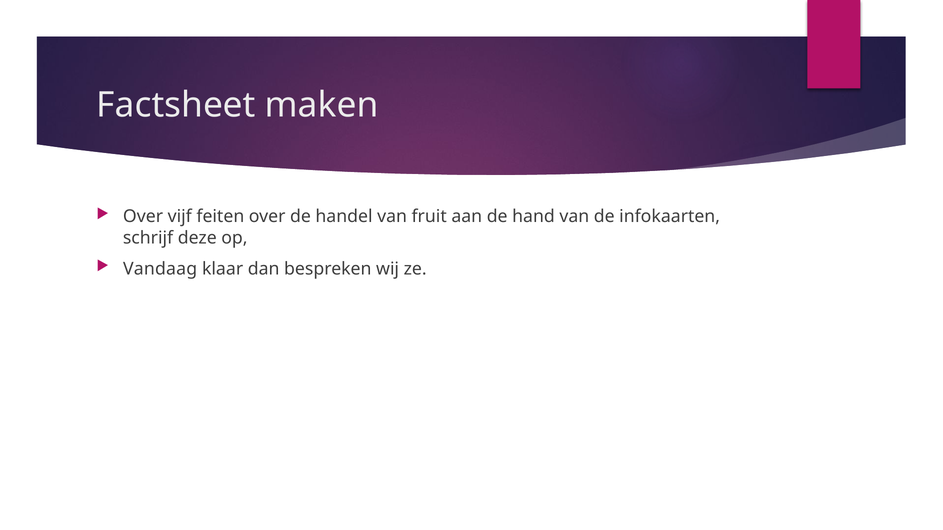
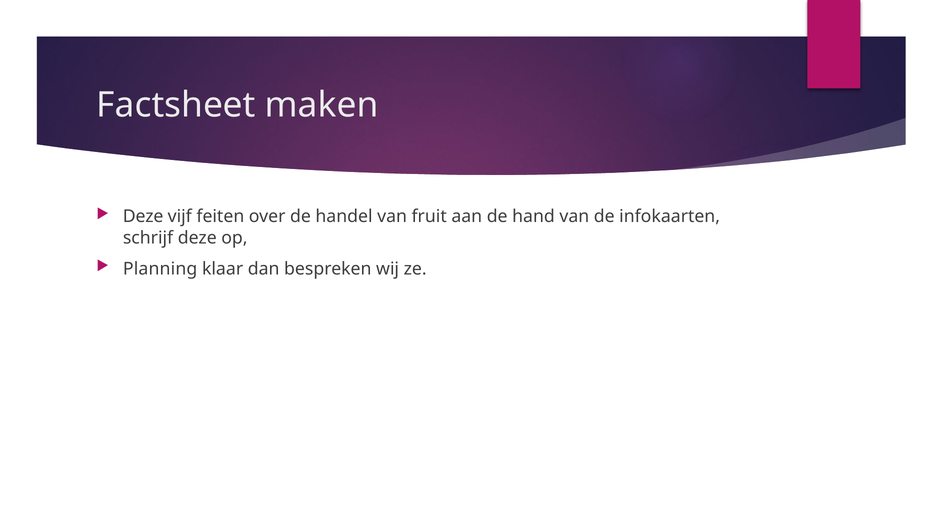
Over at (143, 217): Over -> Deze
Vandaag: Vandaag -> Planning
